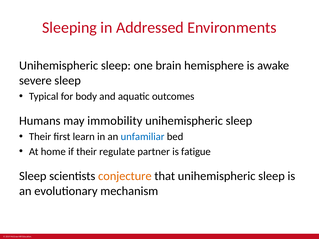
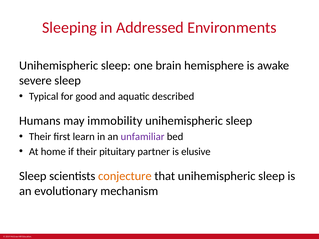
body: body -> good
outcomes: outcomes -> described
unfamiliar colour: blue -> purple
regulate: regulate -> pituitary
fatigue: fatigue -> elusive
